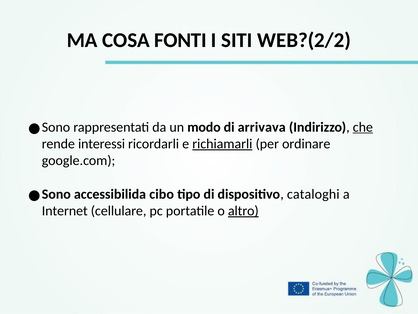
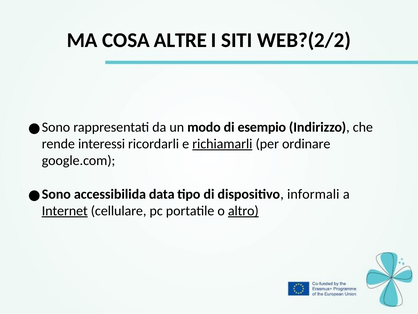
FONTI: FONTI -> ALTRE
arrivava: arrivava -> esempio
che underline: present -> none
cibo: cibo -> data
cataloghi: cataloghi -> informali
Internet underline: none -> present
